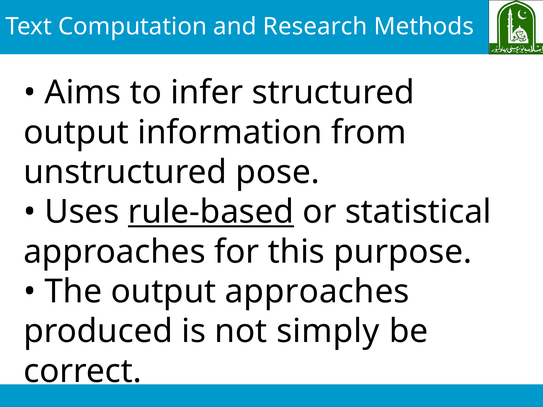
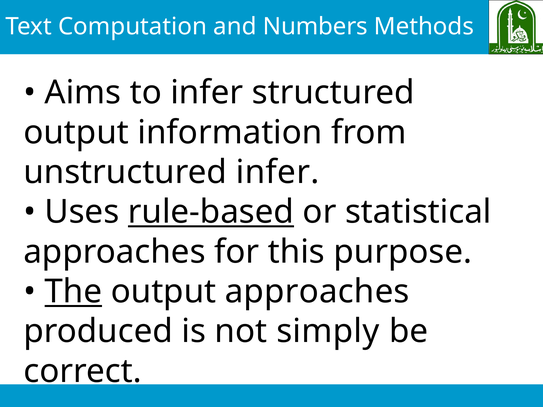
Research: Research -> Numbers
unstructured pose: pose -> infer
The underline: none -> present
